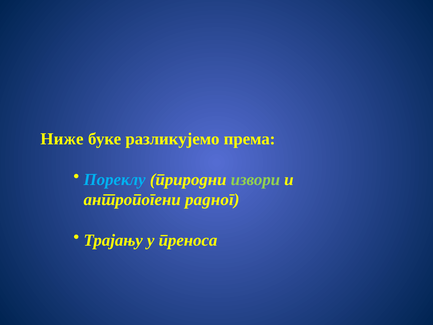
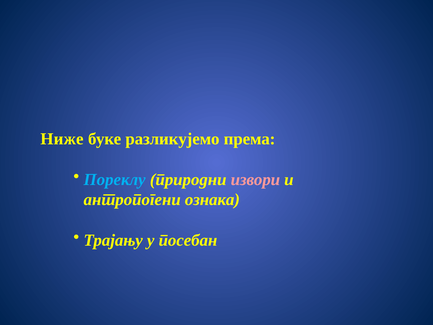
извори colour: light green -> pink
радног: радног -> ознака
преноса: преноса -> посебан
